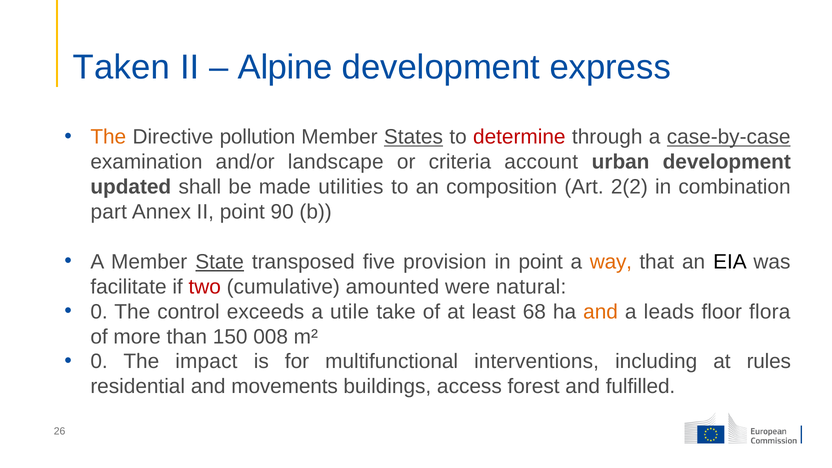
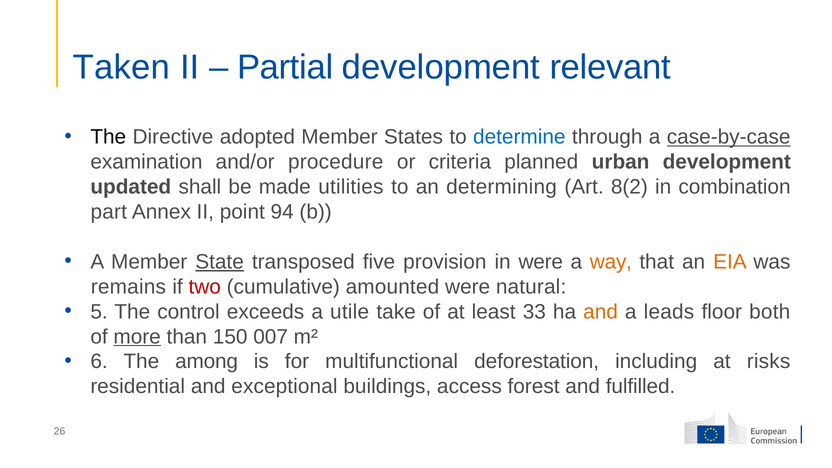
Alpine: Alpine -> Partial
express: express -> relevant
The at (108, 137) colour: orange -> black
pollution: pollution -> adopted
States underline: present -> none
determine colour: red -> blue
landscape: landscape -> procedure
account: account -> planned
composition: composition -> determining
2(2: 2(2 -> 8(2
90: 90 -> 94
in point: point -> were
EIA colour: black -> orange
facilitate: facilitate -> remains
0 at (99, 312): 0 -> 5
68: 68 -> 33
flora: flora -> both
more underline: none -> present
008: 008 -> 007
0 at (99, 362): 0 -> 6
impact: impact -> among
interventions: interventions -> deforestation
rules: rules -> risks
movements: movements -> exceptional
